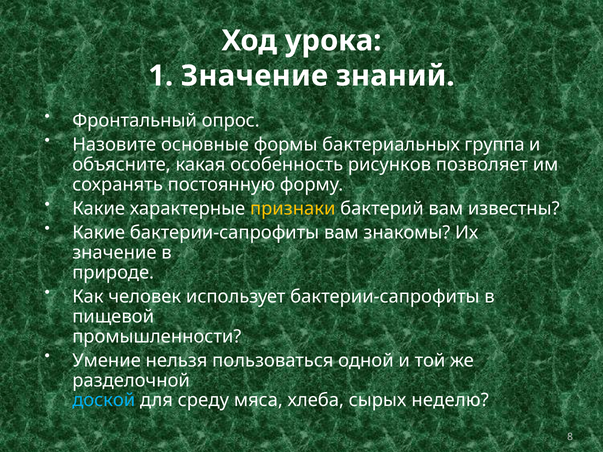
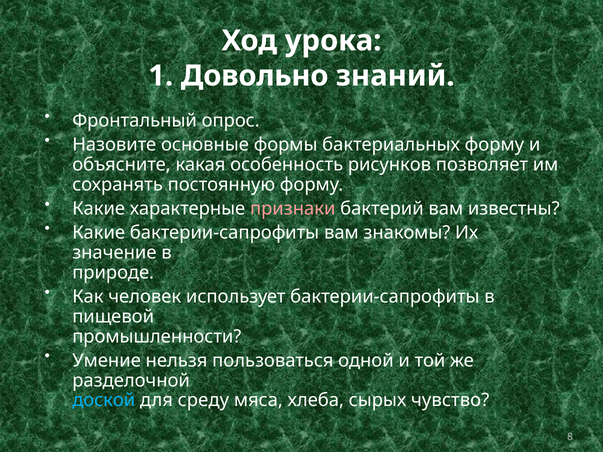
1 Значение: Значение -> Довольно
бактериальных группа: группа -> форму
признаки colour: yellow -> pink
неделю: неделю -> чувство
